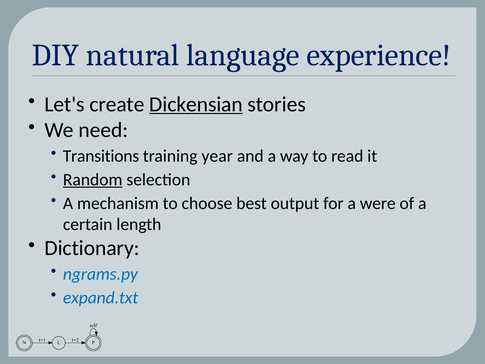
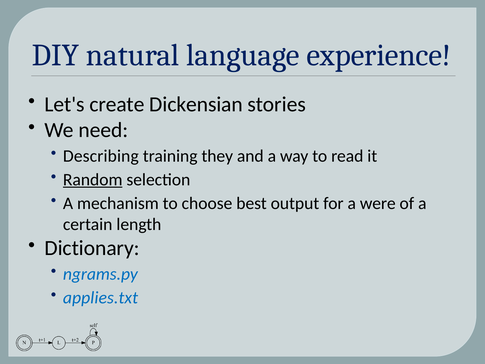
Dickensian underline: present -> none
Transitions: Transitions -> Describing
year: year -> they
expand.txt: expand.txt -> applies.txt
